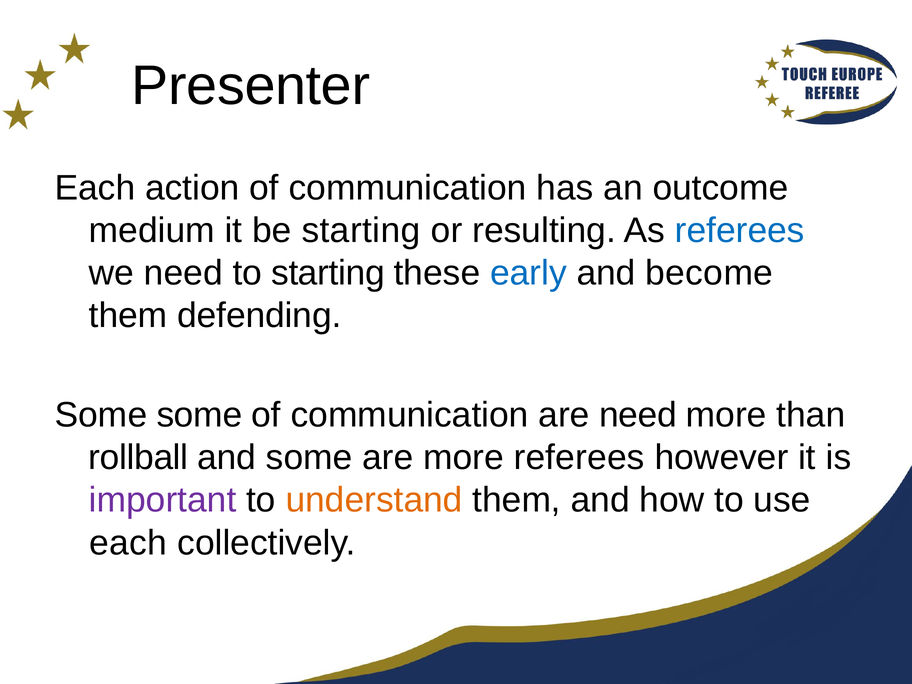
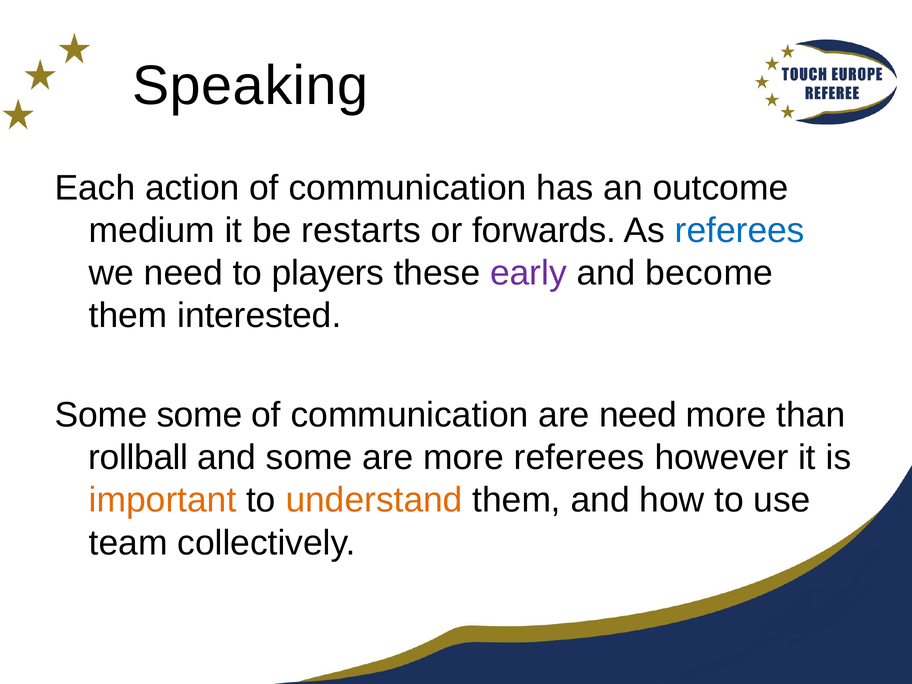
Presenter: Presenter -> Speaking
be starting: starting -> restarts
resulting: resulting -> forwards
to starting: starting -> players
early colour: blue -> purple
defending: defending -> interested
important colour: purple -> orange
each at (128, 543): each -> team
